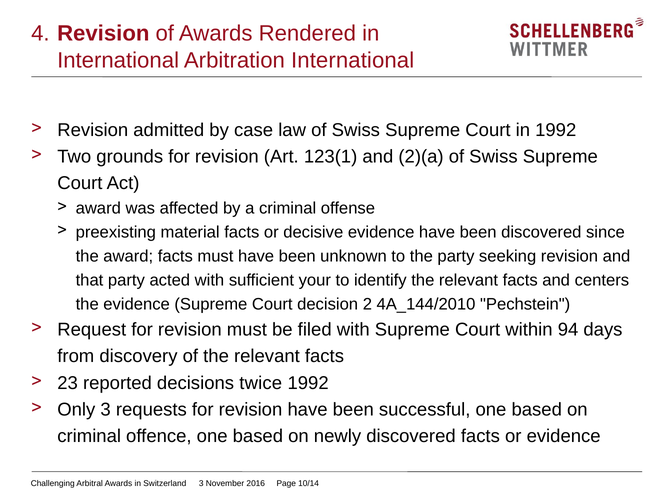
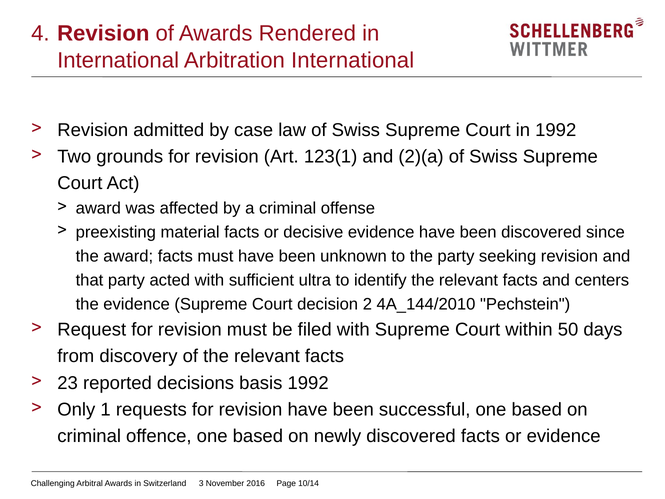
your: your -> ultra
94: 94 -> 50
twice: twice -> basis
Only 3: 3 -> 1
